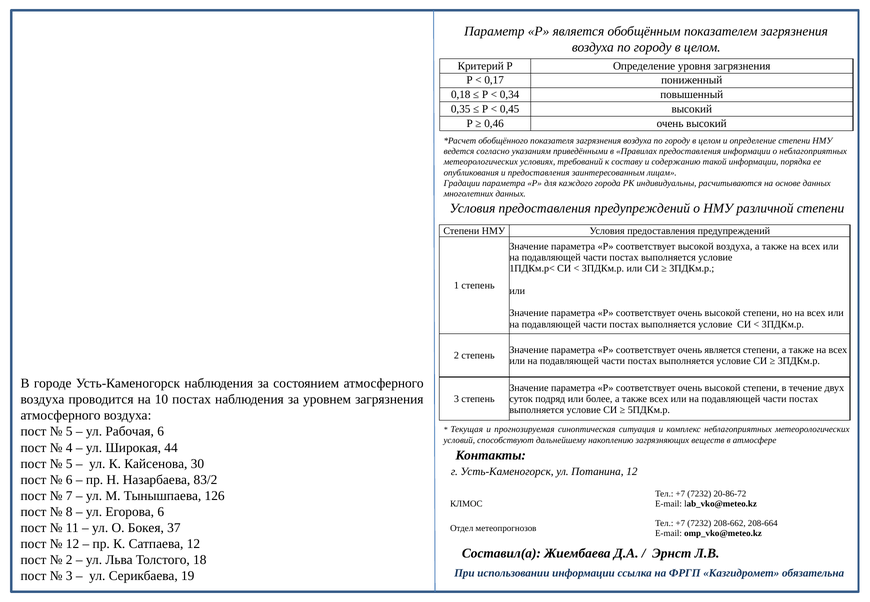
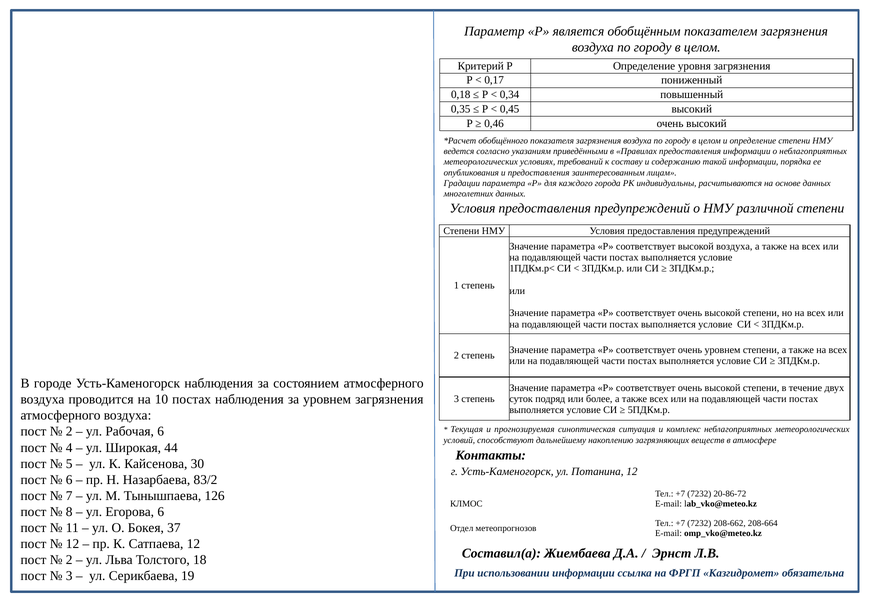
очень является: является -> уровнем
5 at (69, 432): 5 -> 2
